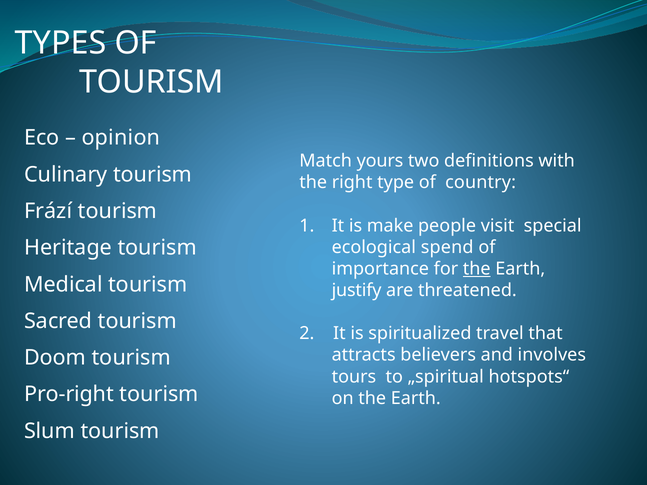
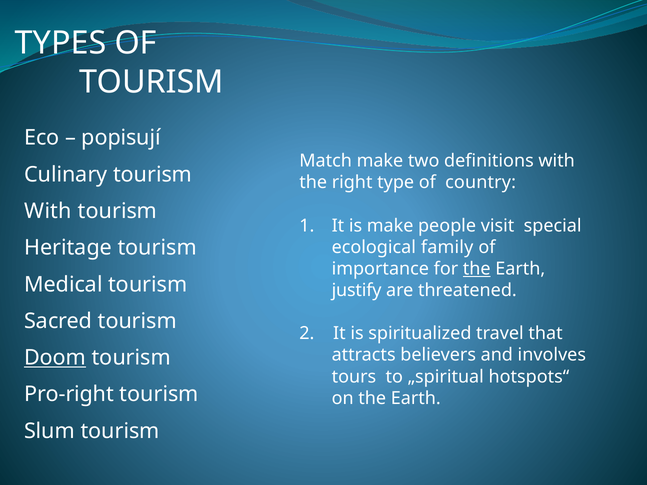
opinion: opinion -> popisují
Match yours: yours -> make
Frází at (48, 211): Frází -> With
spend: spend -> family
Doom underline: none -> present
